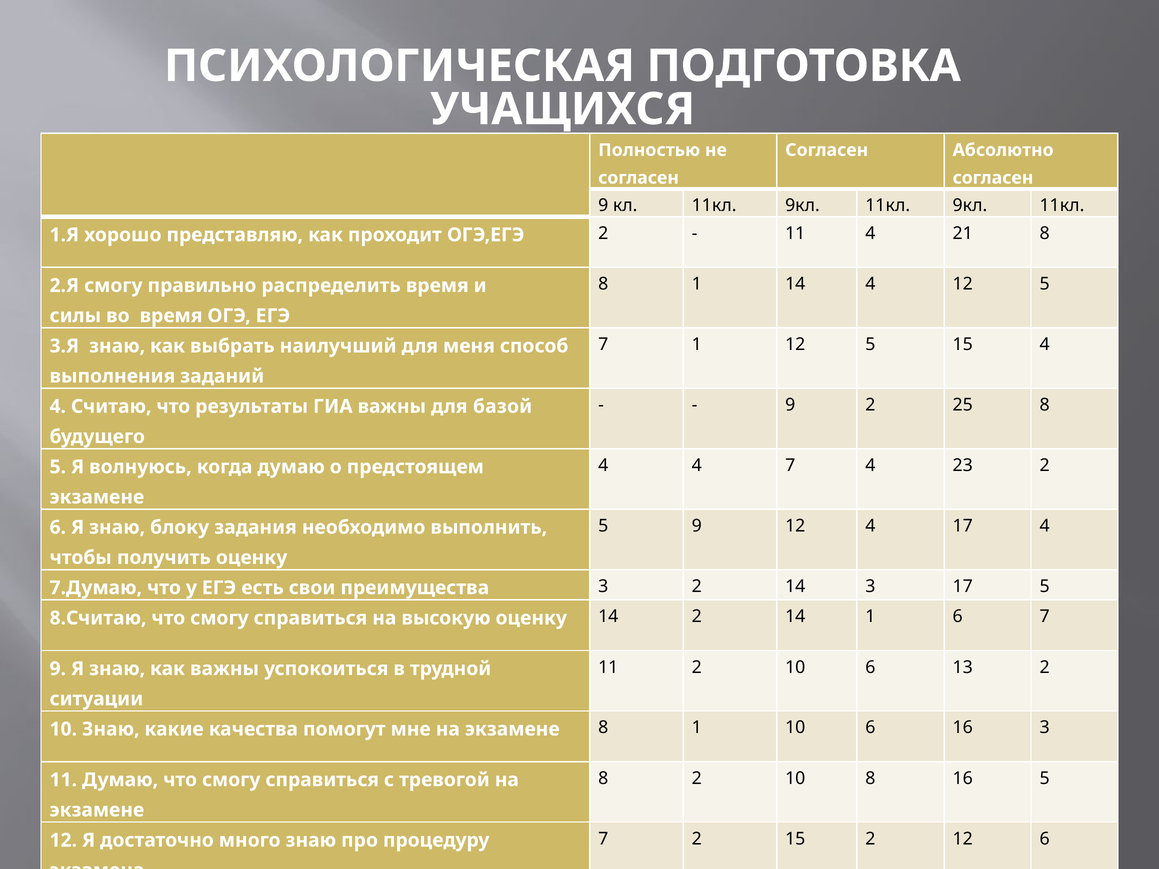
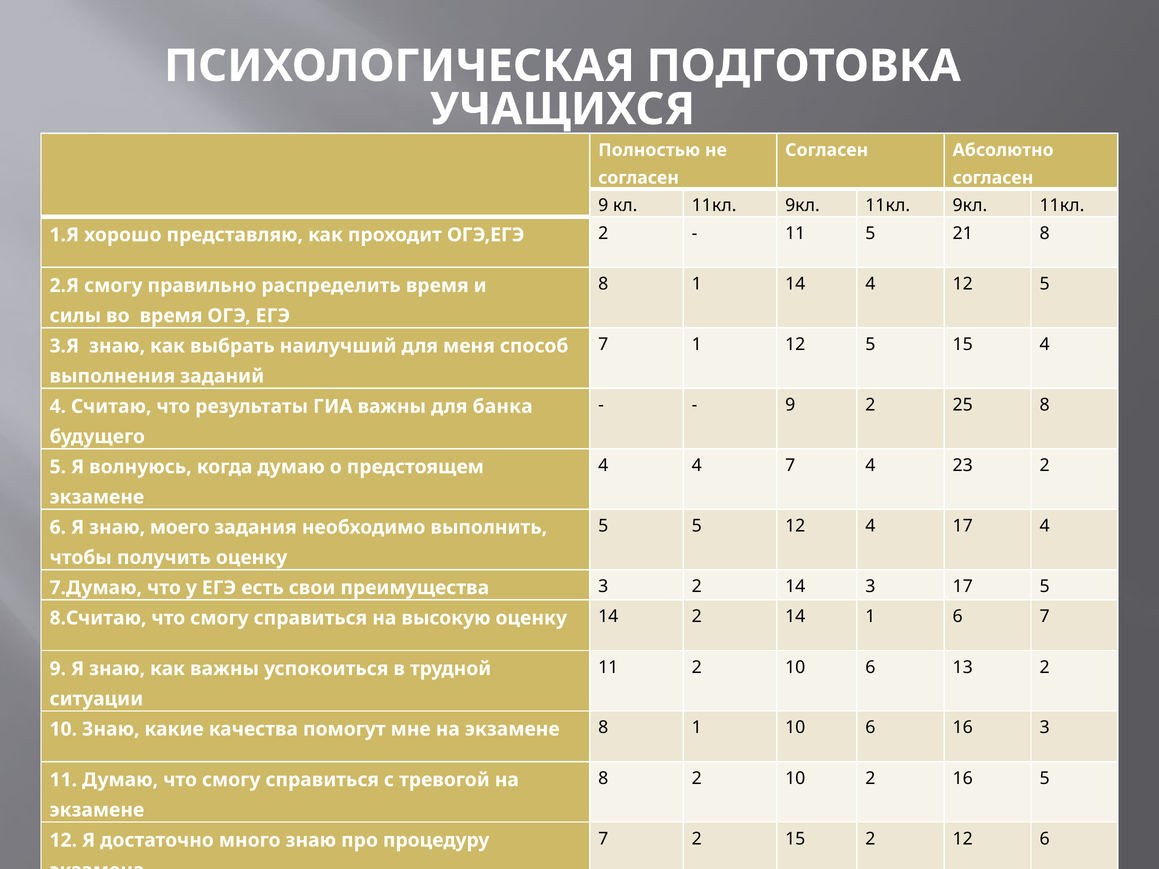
11 4: 4 -> 5
базой: базой -> банка
5 9: 9 -> 5
блоку: блоку -> моего
10 8: 8 -> 2
